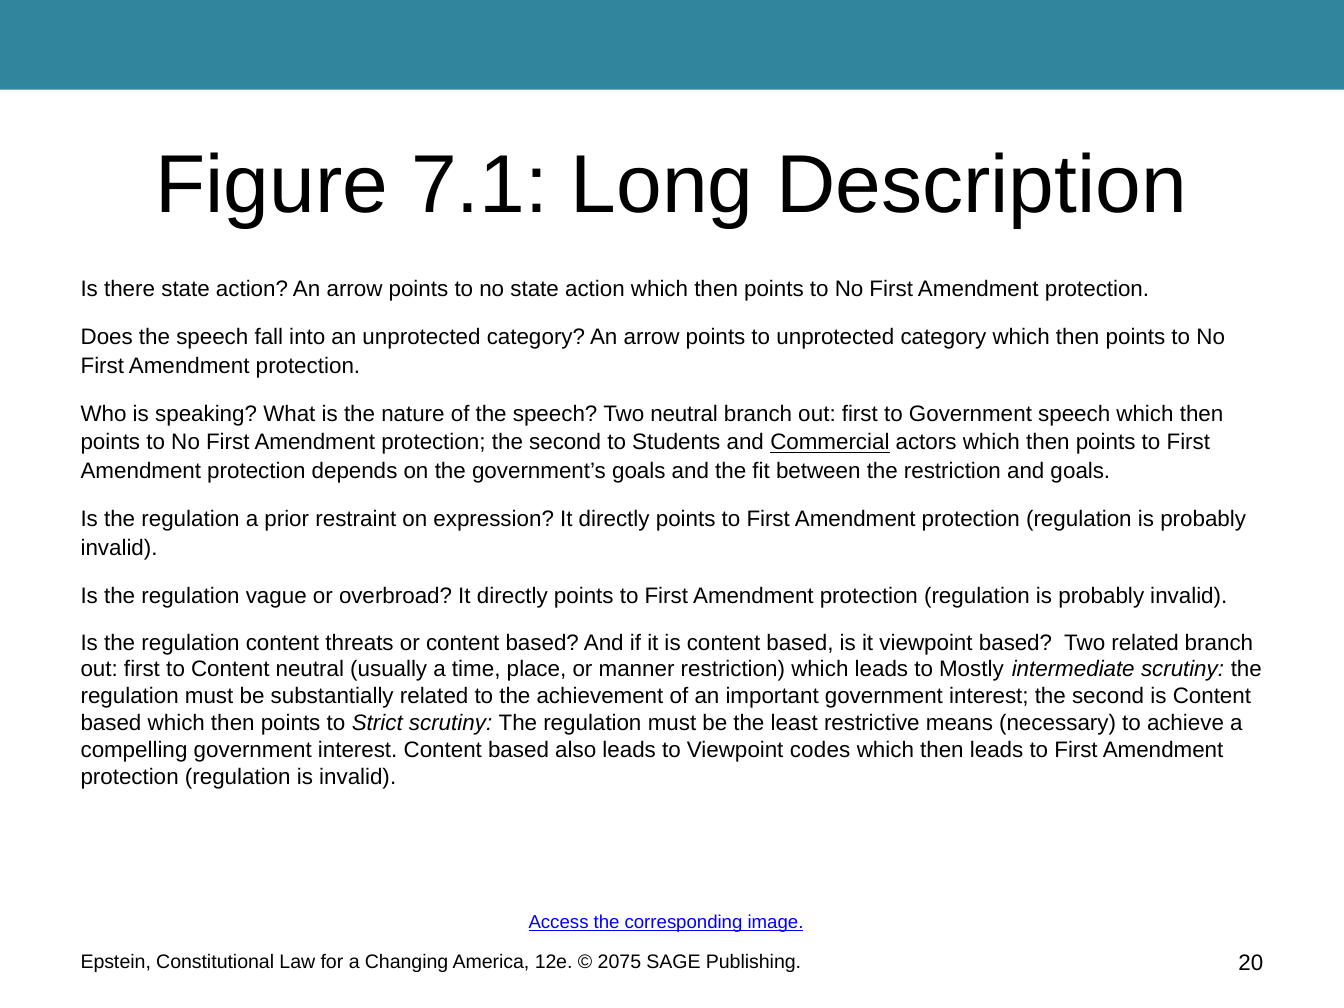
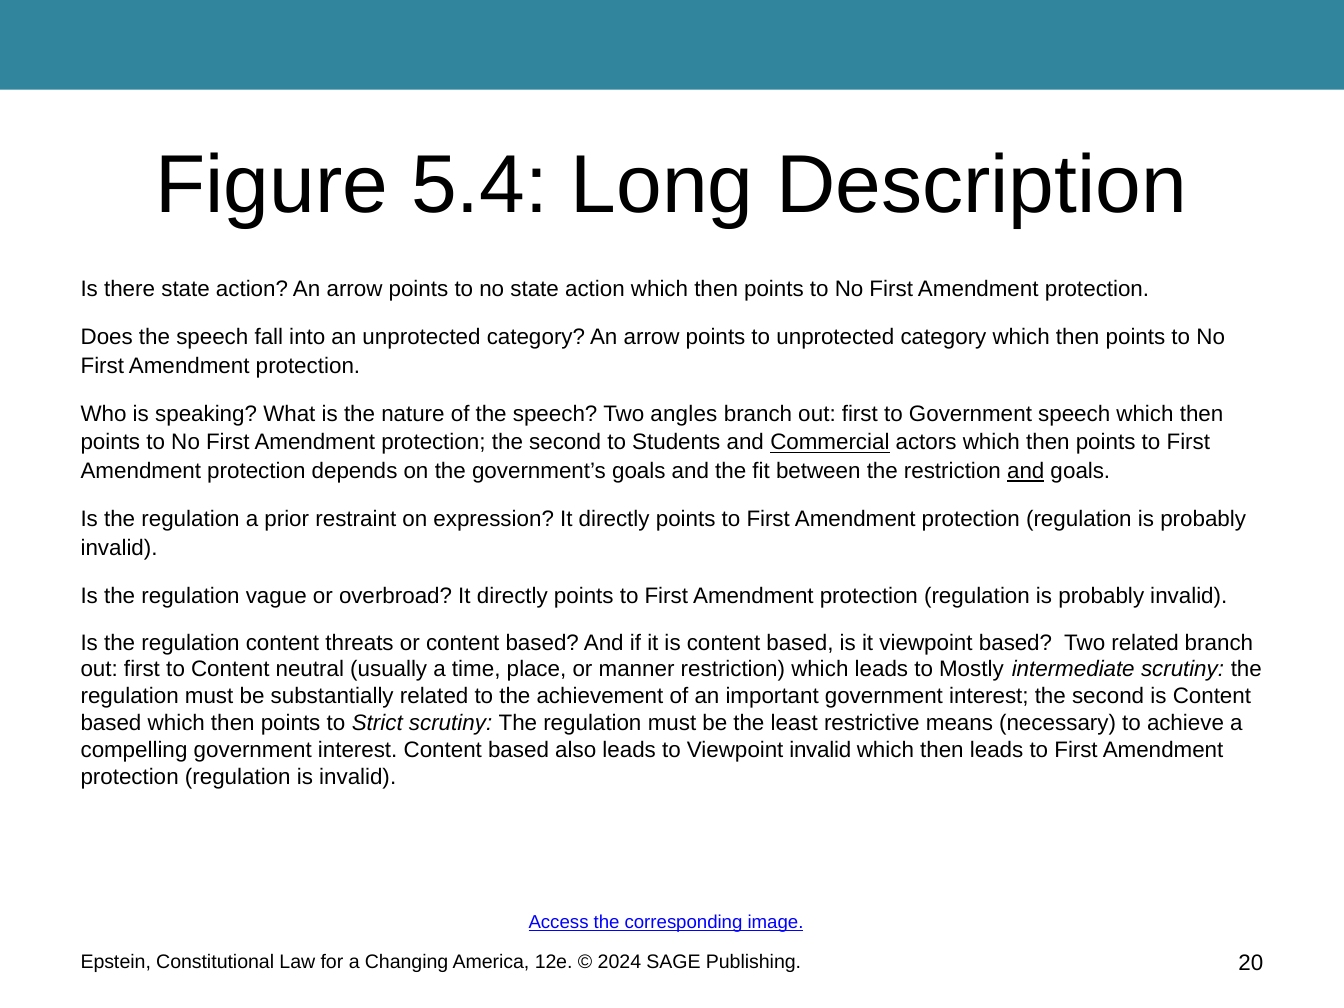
7.1: 7.1 -> 5.4
Two neutral: neutral -> angles
and at (1026, 471) underline: none -> present
Viewpoint codes: codes -> invalid
2075: 2075 -> 2024
